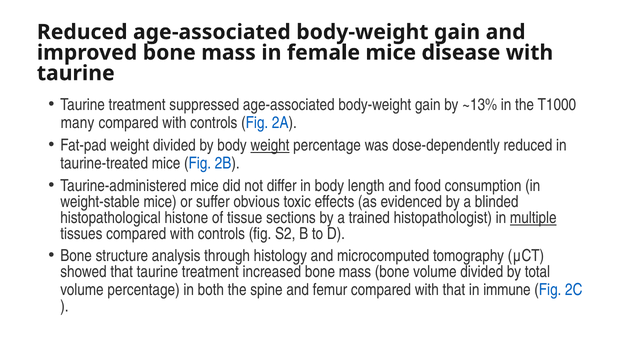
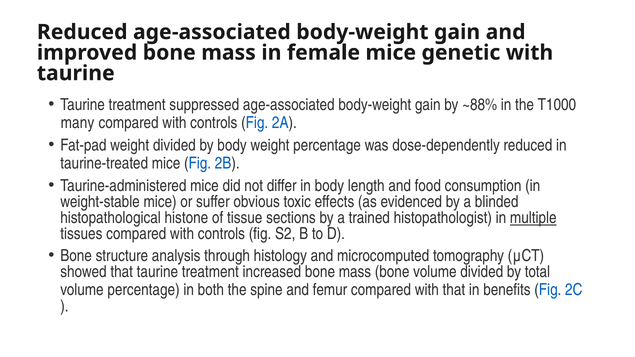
disease: disease -> genetic
~13%: ~13% -> ~88%
weight at (270, 145) underline: present -> none
immune: immune -> benefits
